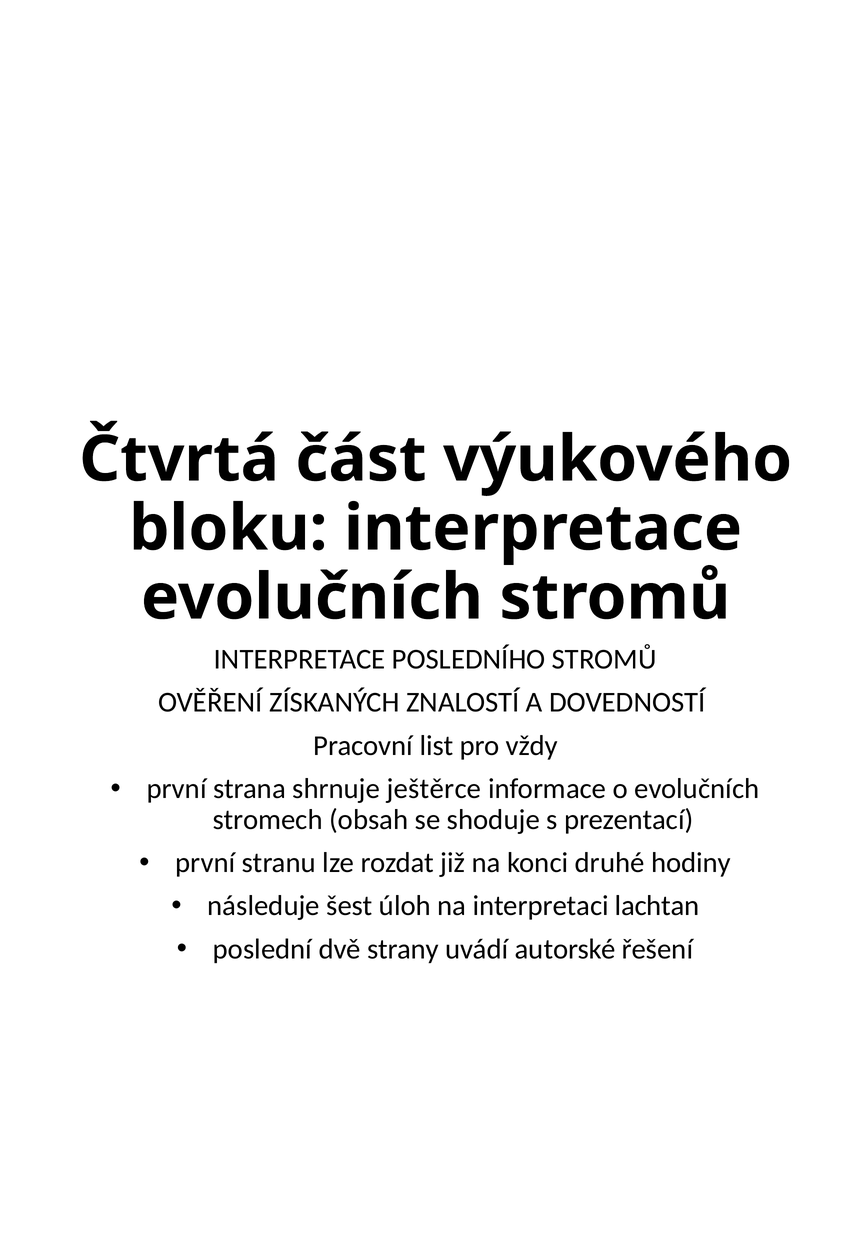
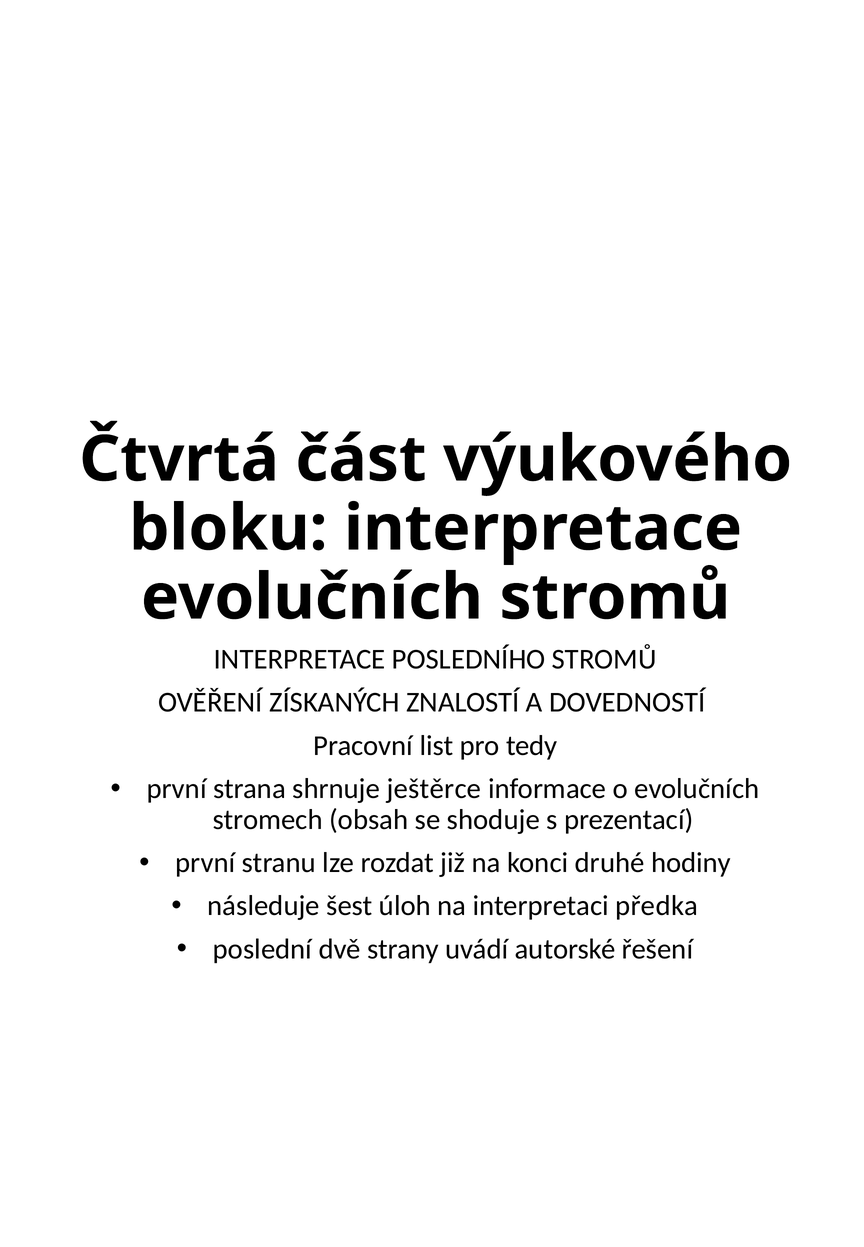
vždy: vždy -> tedy
lachtan: lachtan -> předka
